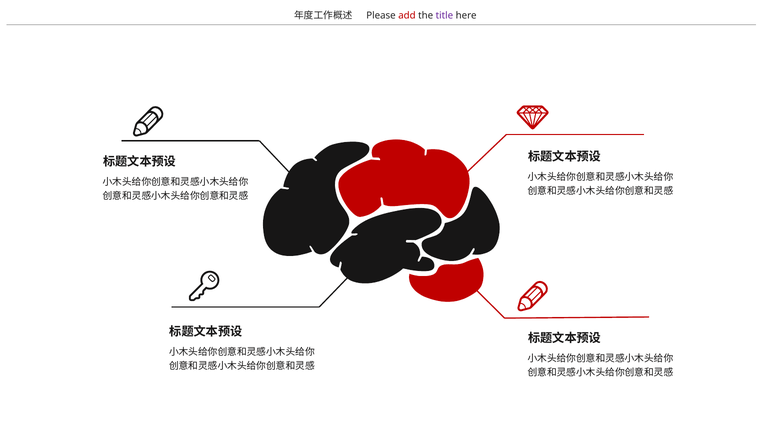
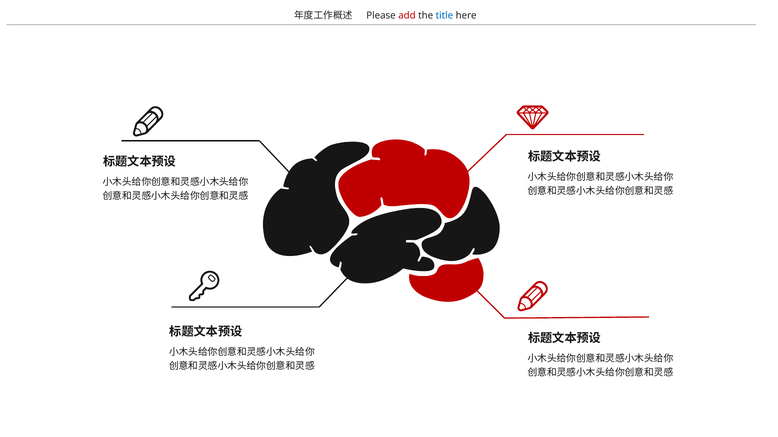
title colour: purple -> blue
